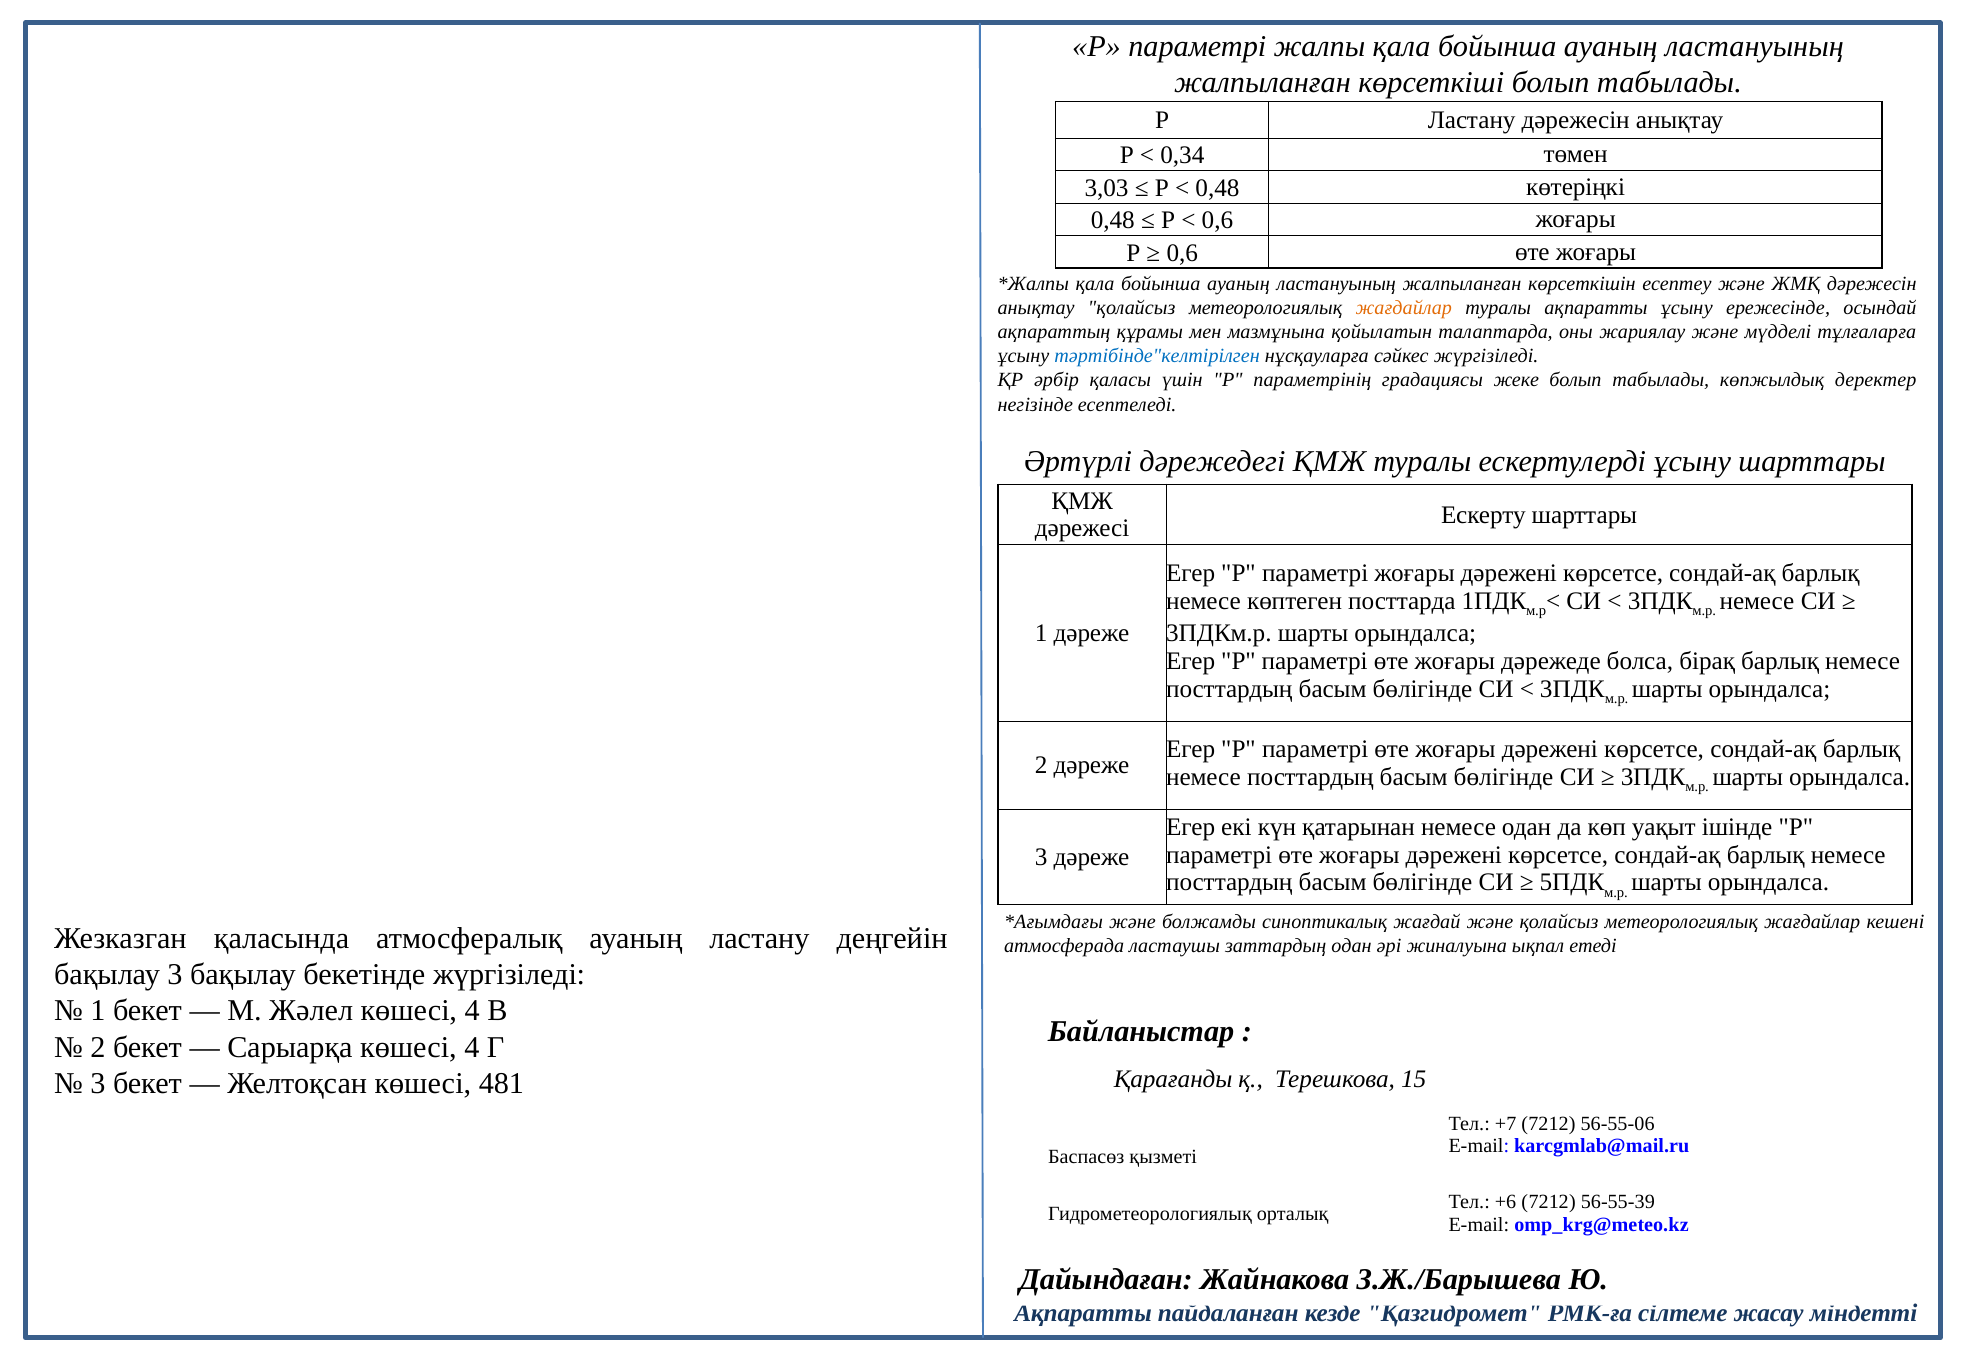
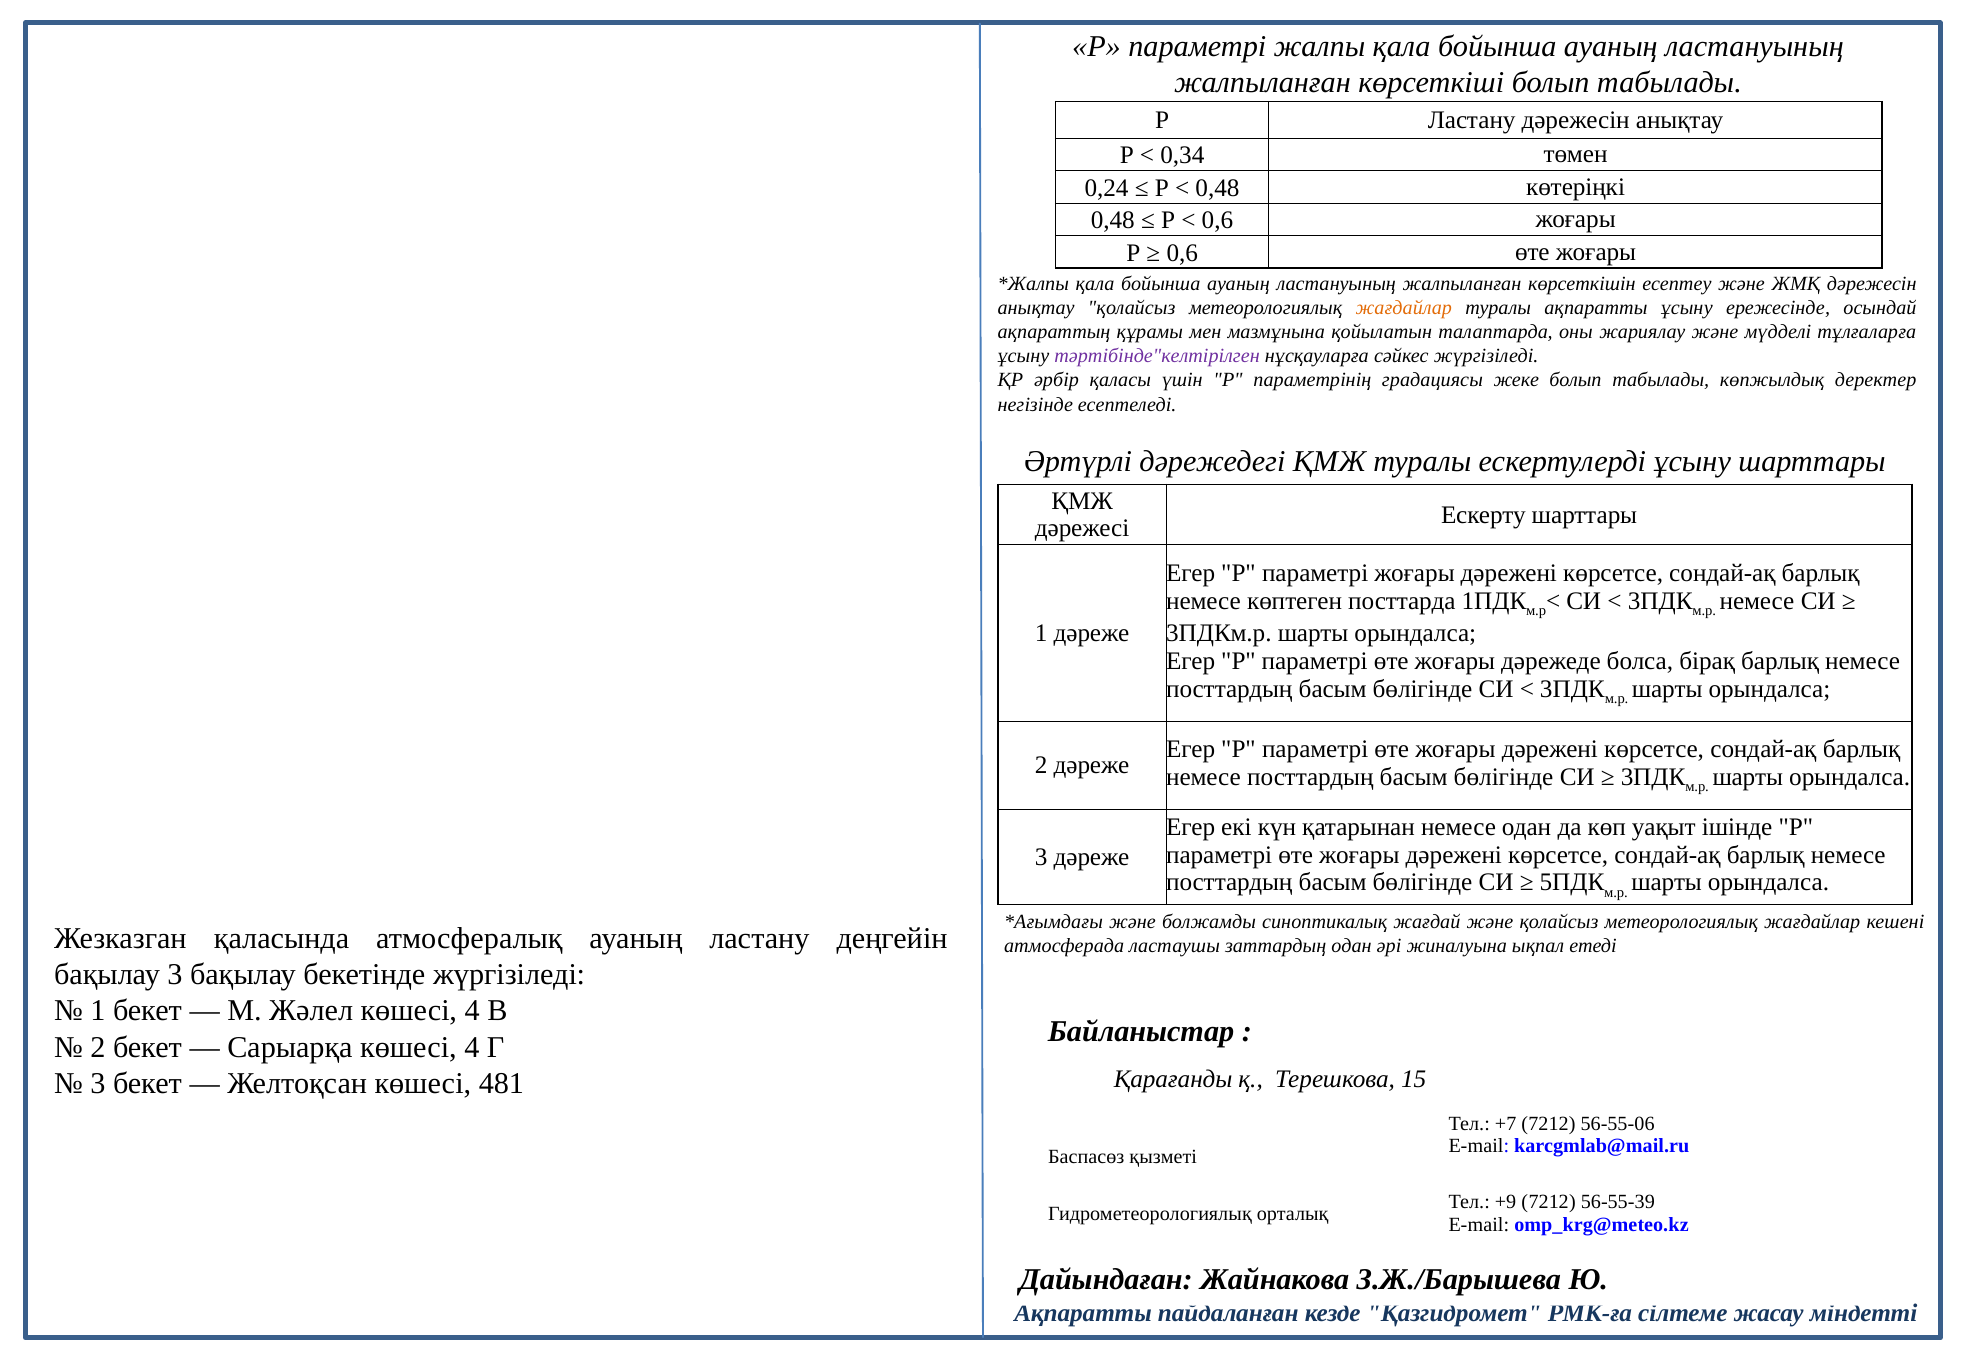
3,03: 3,03 -> 0,24
тәртібінде"келтірілген colour: blue -> purple
+6: +6 -> +9
